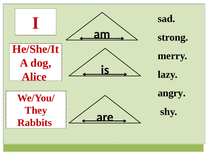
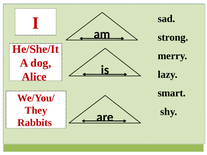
angry: angry -> smart
